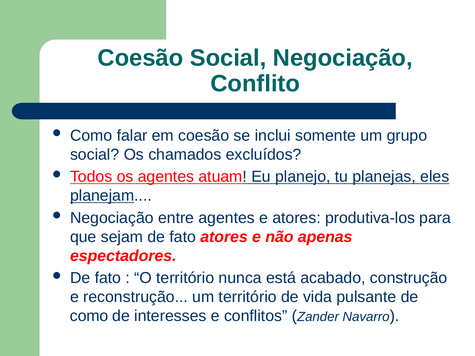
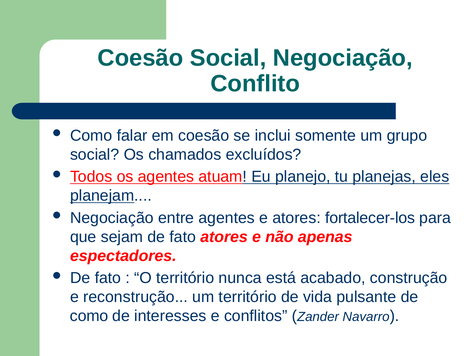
produtiva-los: produtiva-los -> fortalecer-los
